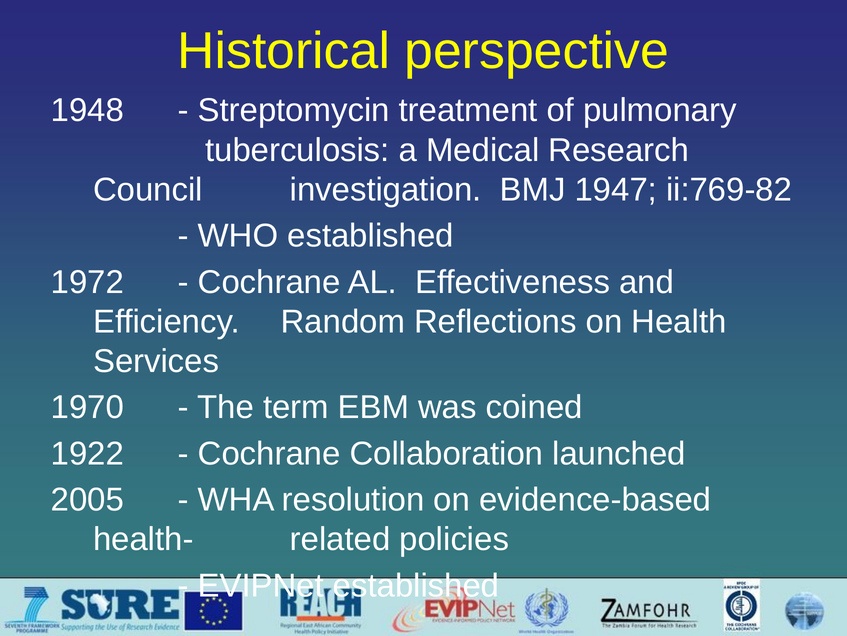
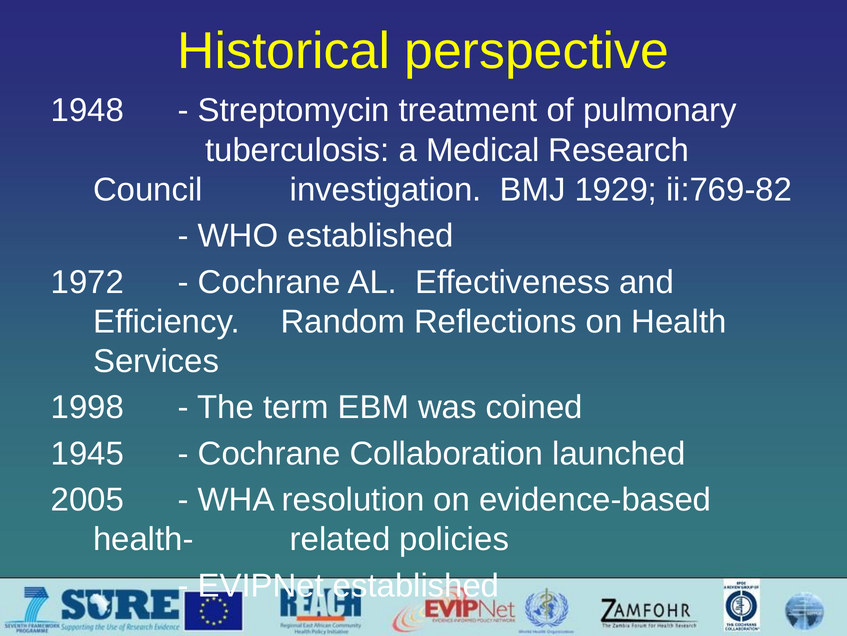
1947: 1947 -> 1929
1970: 1970 -> 1998
1922: 1922 -> 1945
